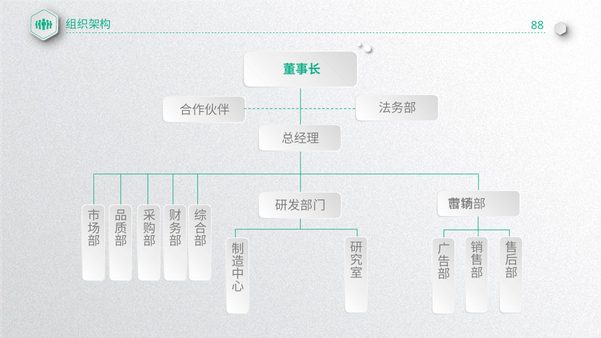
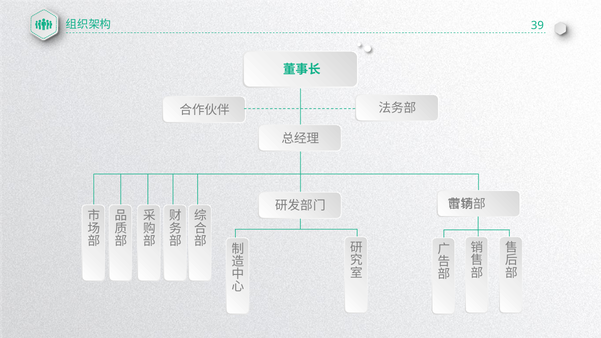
88: 88 -> 39
